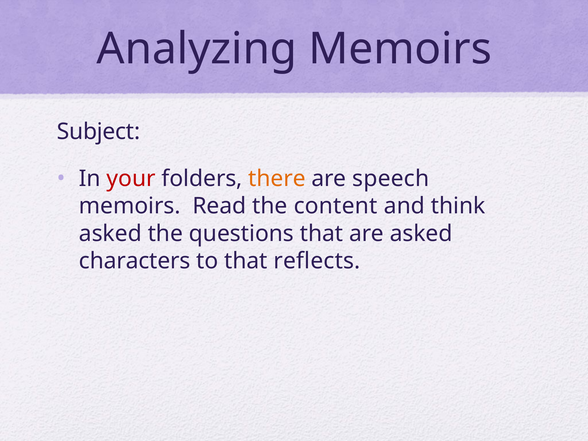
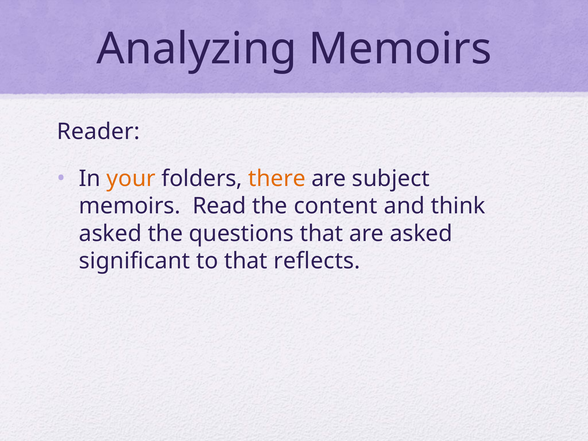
Subject: Subject -> Reader
your colour: red -> orange
speech: speech -> subject
characters: characters -> significant
